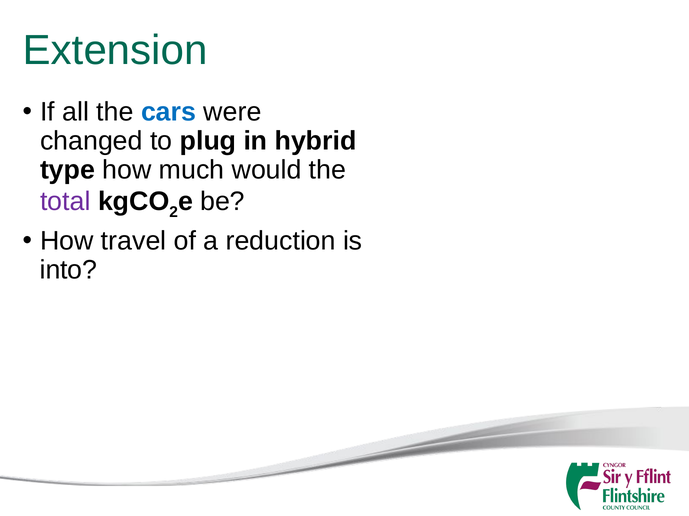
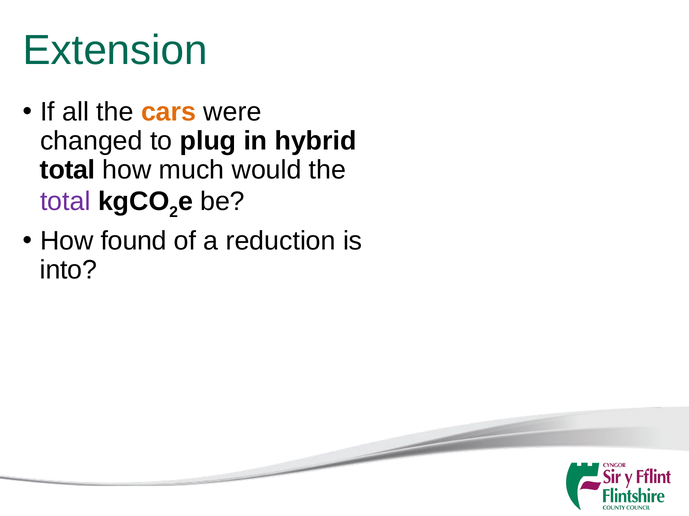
cars colour: blue -> orange
type at (68, 170): type -> total
travel: travel -> found
